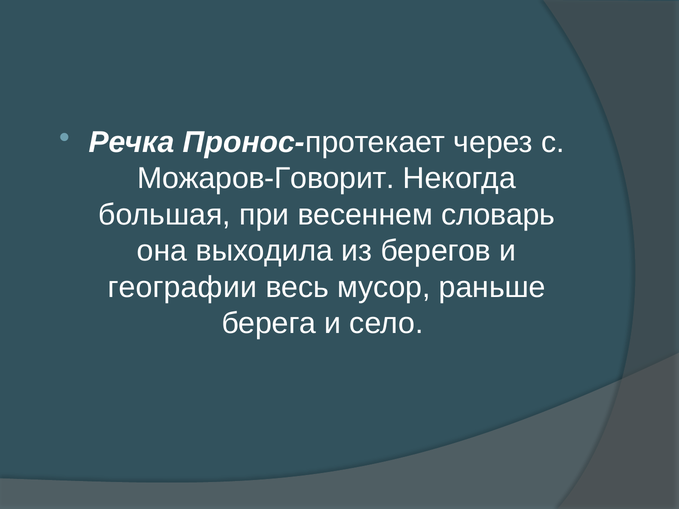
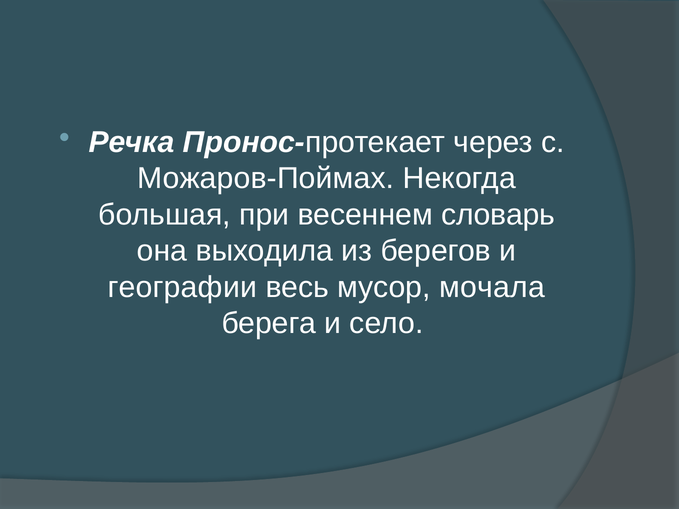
Можаров-Говорит: Можаров-Говорит -> Можаров-Поймах
раньше: раньше -> мочала
